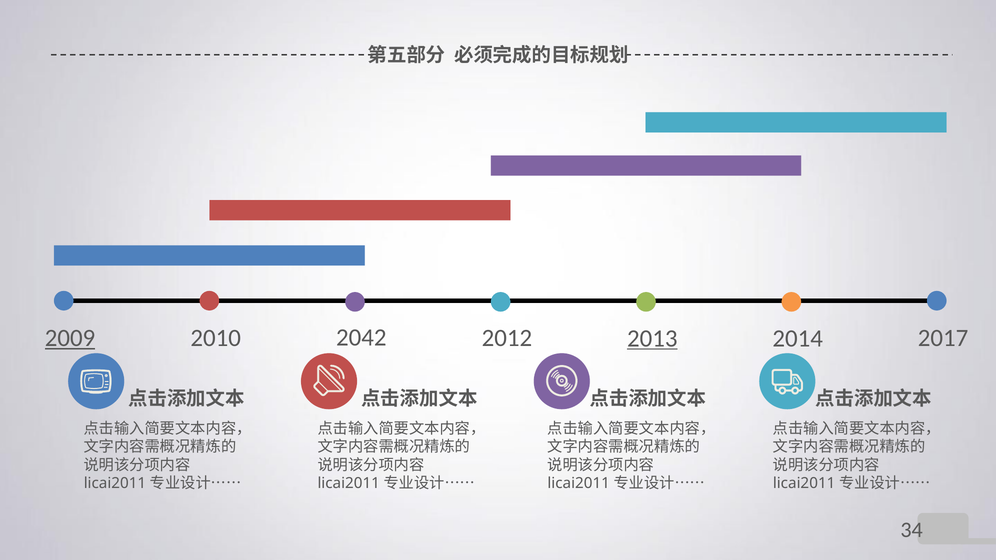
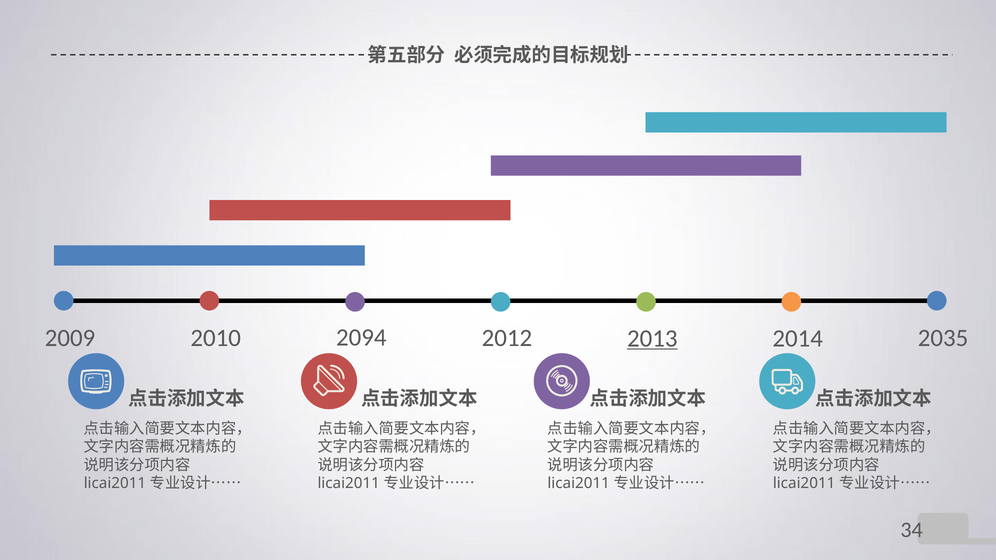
2042: 2042 -> 2094
2009 underline: present -> none
2017: 2017 -> 2035
